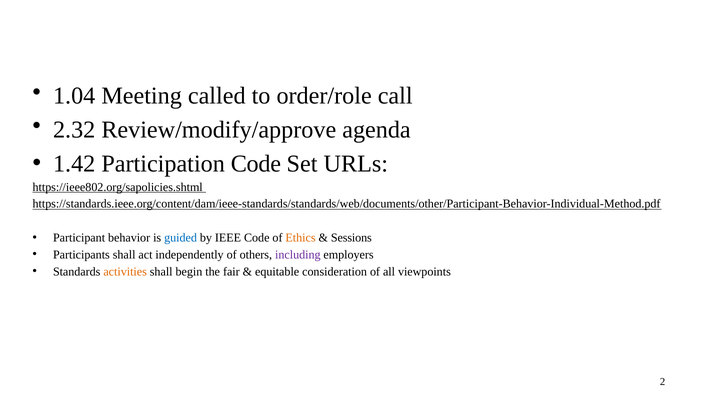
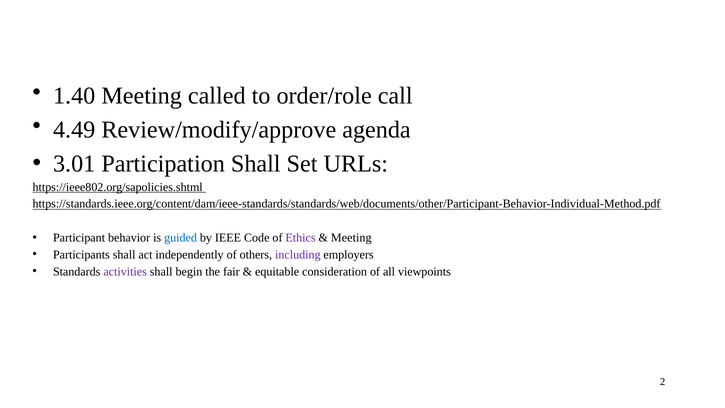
1.04: 1.04 -> 1.40
2.32: 2.32 -> 4.49
1.42: 1.42 -> 3.01
Participation Code: Code -> Shall
Ethics colour: orange -> purple
Sessions at (351, 238): Sessions -> Meeting
activities colour: orange -> purple
